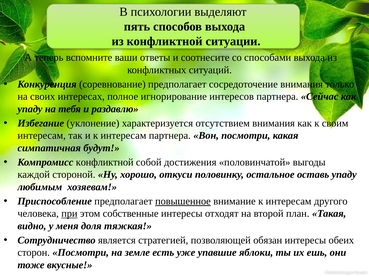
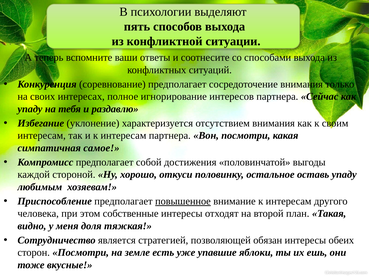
будут: будут -> самое
Компромисс конфликтной: конфликтной -> предполагает
при underline: present -> none
